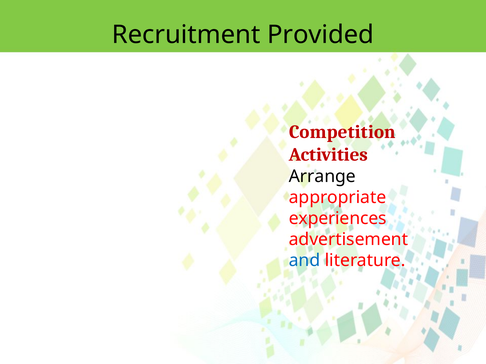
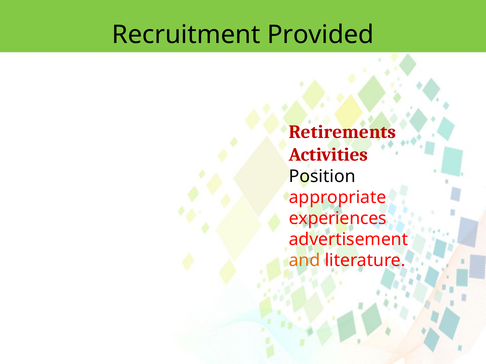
Competition: Competition -> Retirements
Arrange: Arrange -> Position
and colour: blue -> orange
